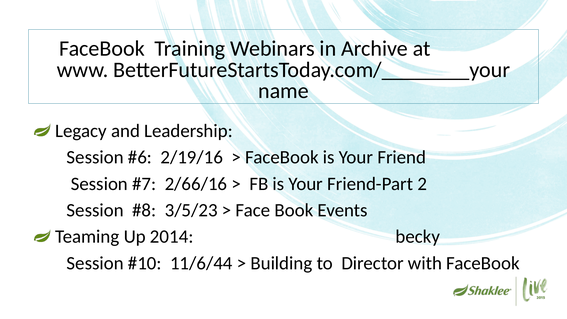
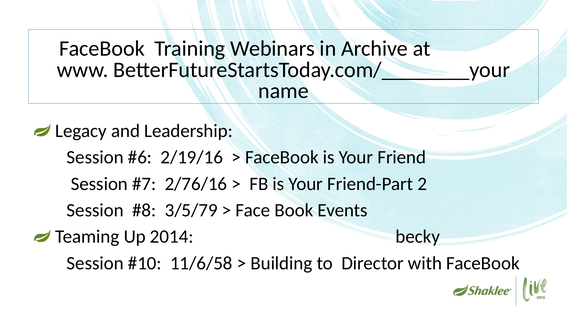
2/66/16: 2/66/16 -> 2/76/16
3/5/23: 3/5/23 -> 3/5/79
11/6/44: 11/6/44 -> 11/6/58
